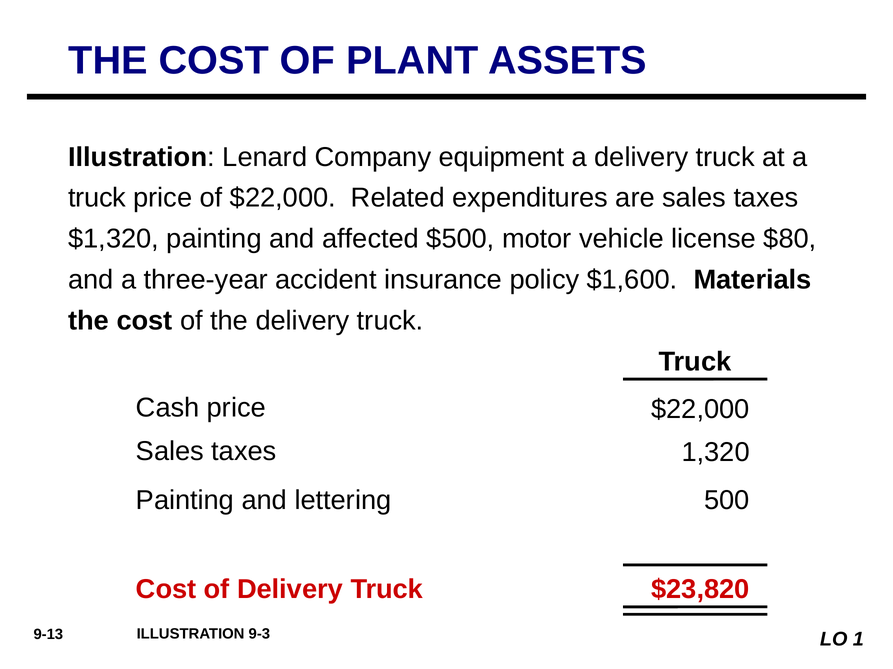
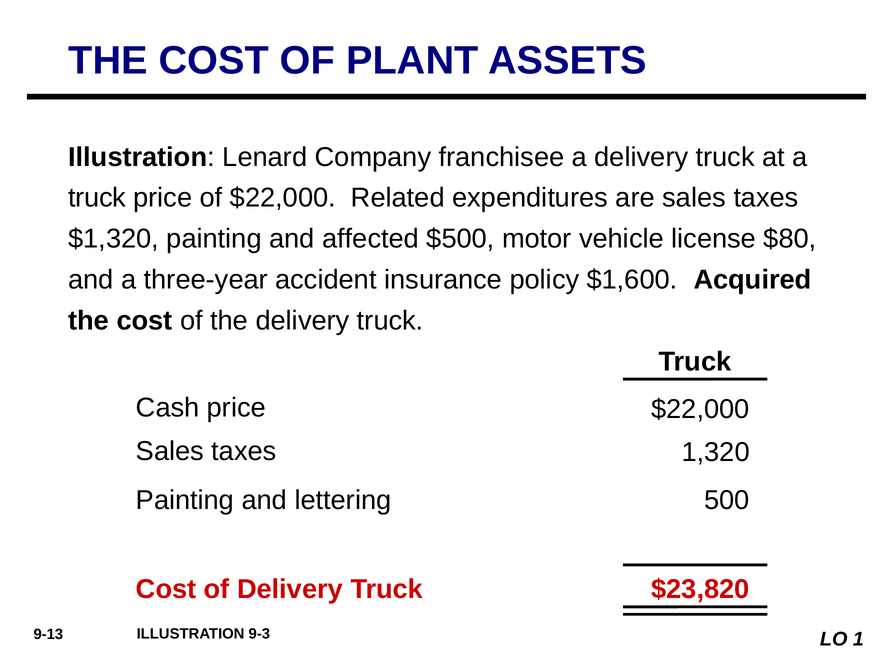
equipment: equipment -> franchisee
Materials: Materials -> Acquired
